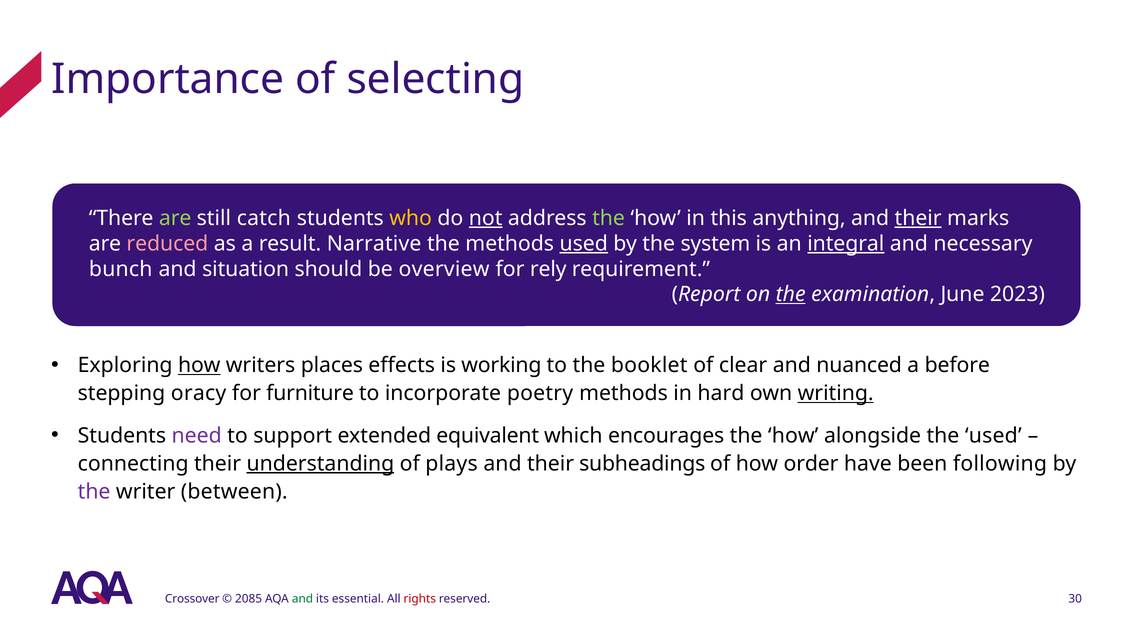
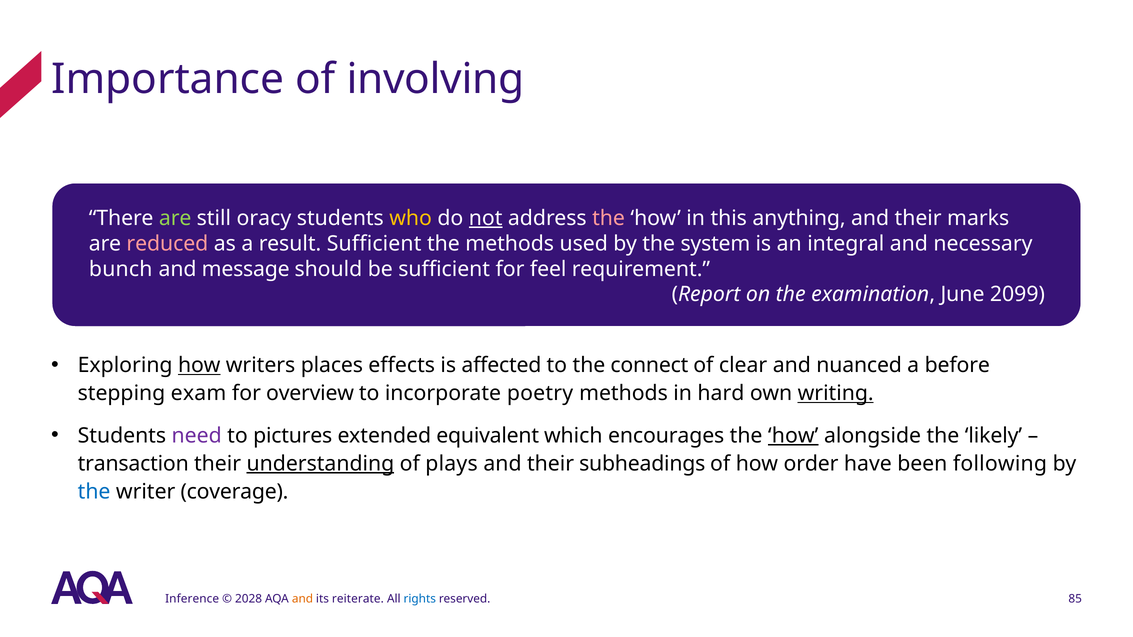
selecting: selecting -> involving
catch: catch -> oracy
the at (609, 218) colour: light green -> pink
their at (918, 218) underline: present -> none
result Narrative: Narrative -> Sufficient
used at (584, 244) underline: present -> none
integral underline: present -> none
situation: situation -> message
be overview: overview -> sufficient
rely: rely -> feel
the at (791, 295) underline: present -> none
2023: 2023 -> 2099
working: working -> affected
booklet: booklet -> connect
oracy: oracy -> exam
furniture: furniture -> overview
support: support -> pictures
how at (793, 436) underline: none -> present
the used: used -> likely
connecting: connecting -> transaction
the at (94, 492) colour: purple -> blue
between: between -> coverage
Crossover: Crossover -> Inference
2085: 2085 -> 2028
and at (302, 599) colour: green -> orange
essential: essential -> reiterate
rights colour: red -> blue
30: 30 -> 85
